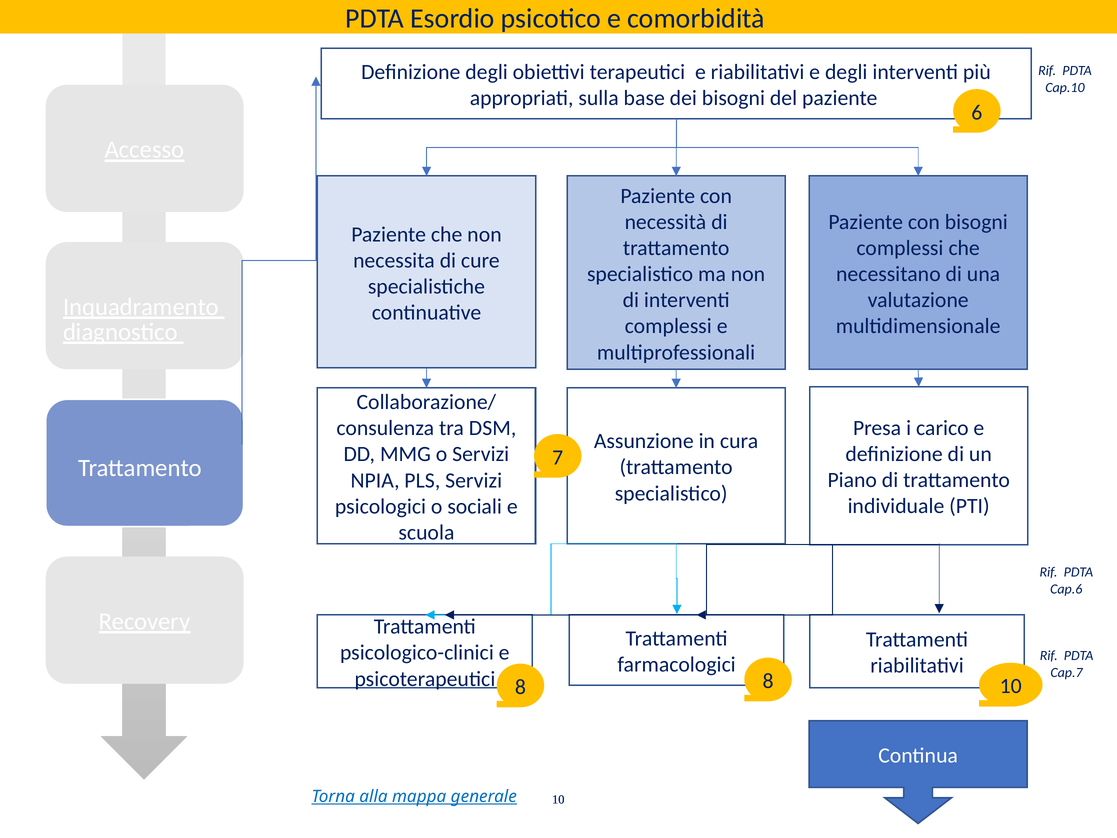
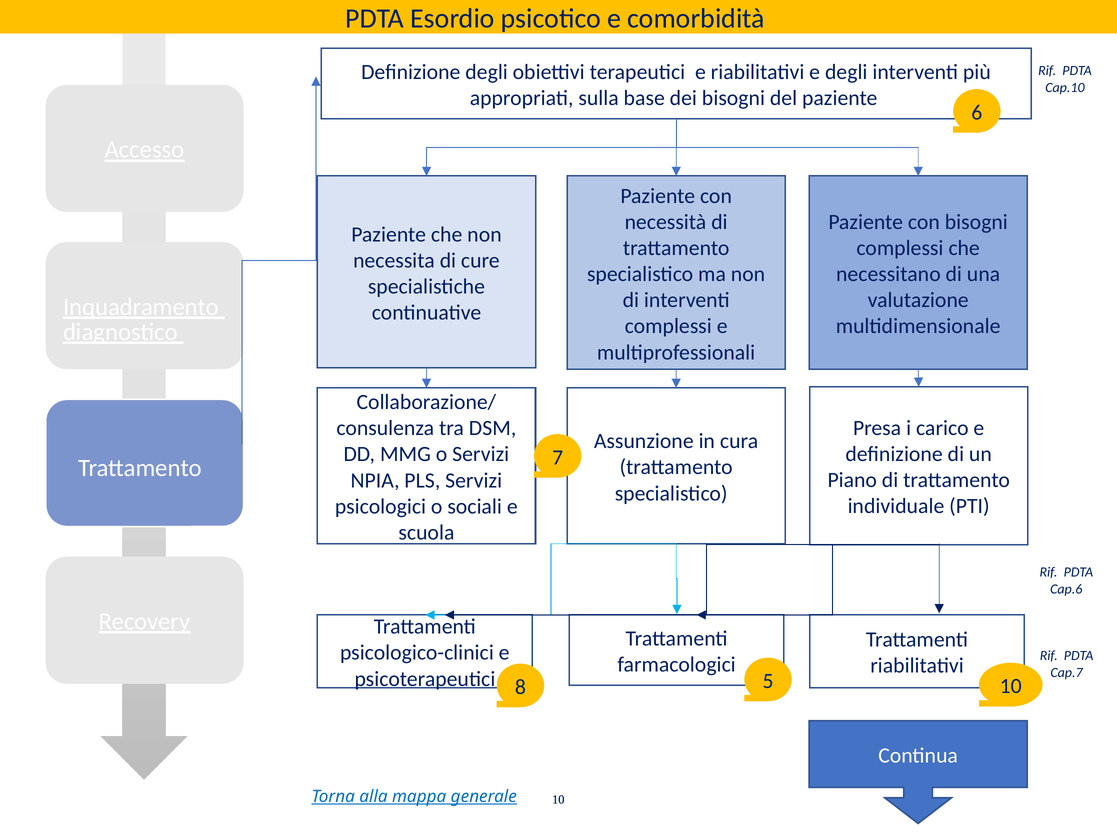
8 8: 8 -> 5
